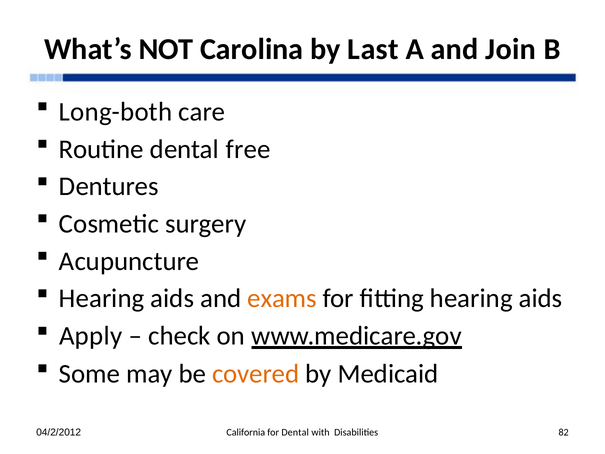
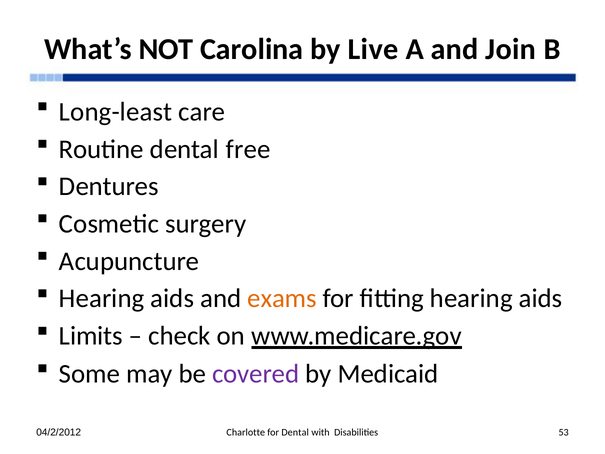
Last: Last -> Live
Long-both: Long-both -> Long-least
Apply: Apply -> Limits
covered colour: orange -> purple
California: California -> Charlotte
82: 82 -> 53
